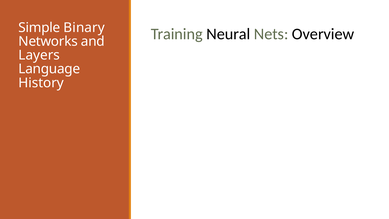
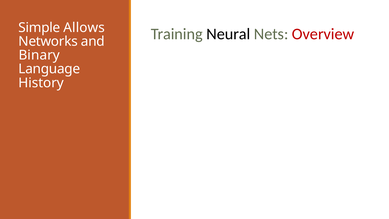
Binary: Binary -> Allows
Overview colour: black -> red
Layers: Layers -> Binary
